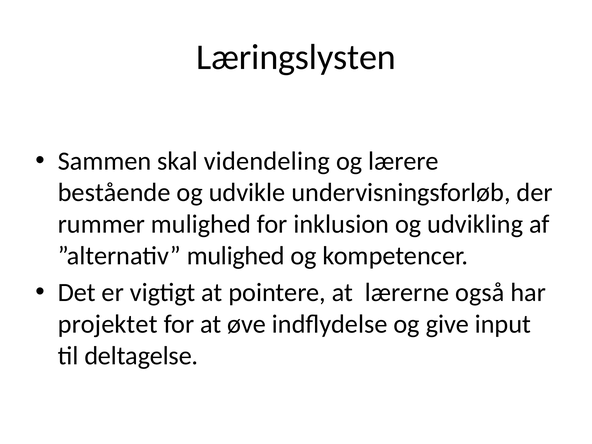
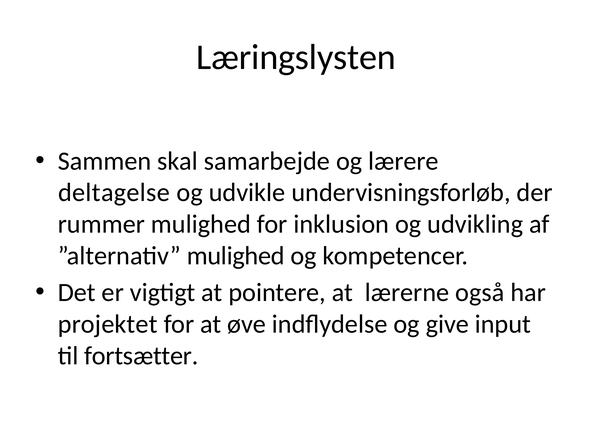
videndeling: videndeling -> samarbejde
bestående: bestående -> deltagelse
deltagelse: deltagelse -> fortsætter
